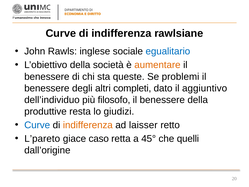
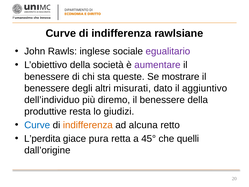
egualitario colour: blue -> purple
aumentare colour: orange -> purple
problemi: problemi -> mostrare
completi: completi -> misurati
filosofo: filosofo -> diremo
laisser: laisser -> alcuna
L’pareto: L’pareto -> L’perdita
caso: caso -> pura
